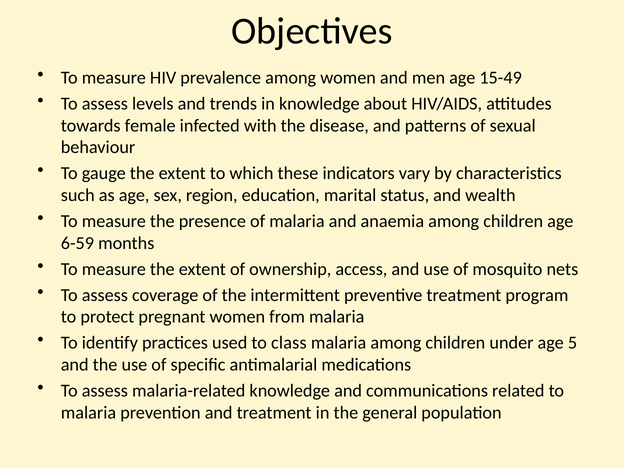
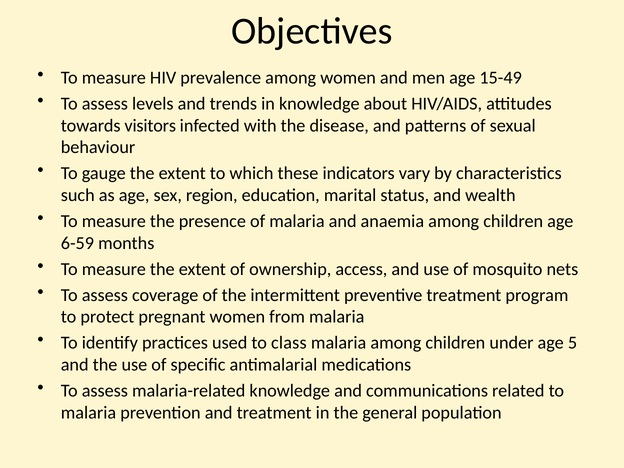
female: female -> visitors
